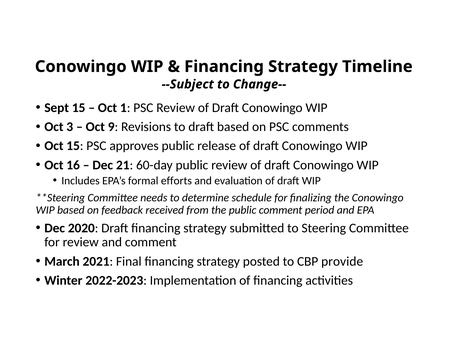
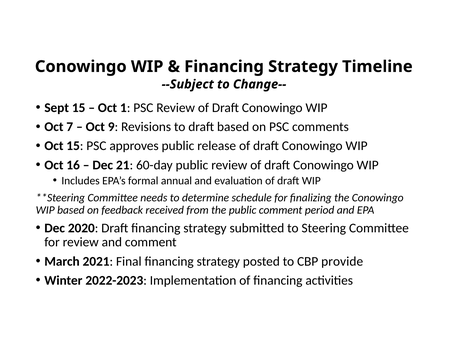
3: 3 -> 7
efforts: efforts -> annual
